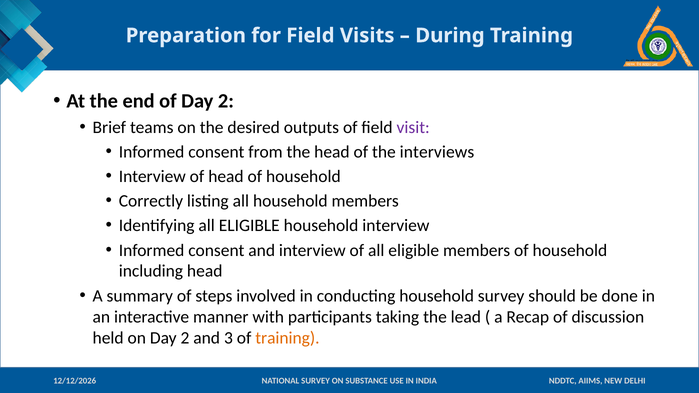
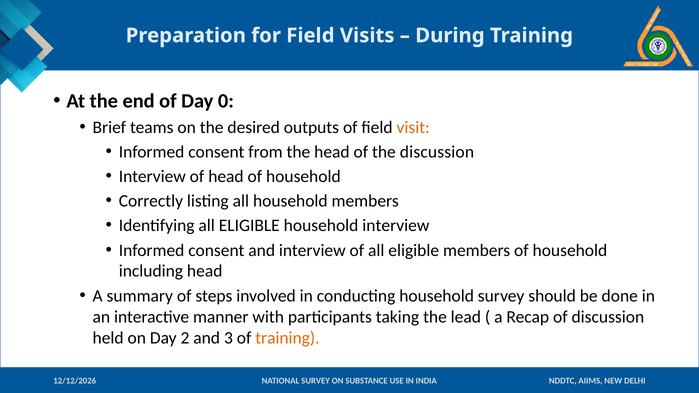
of Day 2: 2 -> 0
visit colour: purple -> orange
the interviews: interviews -> discussion
